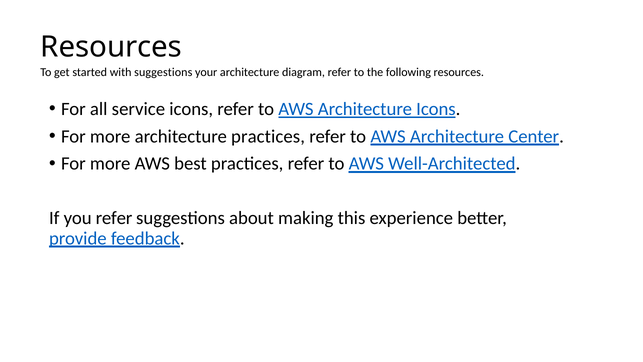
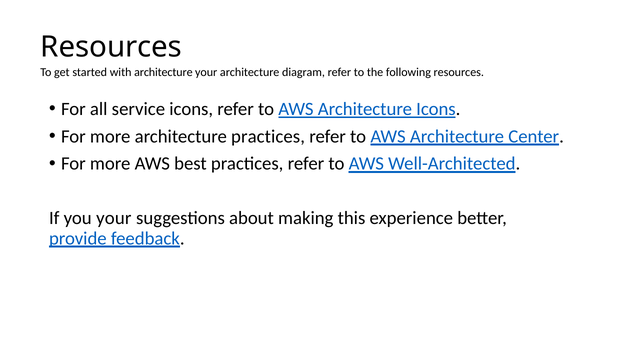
with suggestions: suggestions -> architecture
you refer: refer -> your
